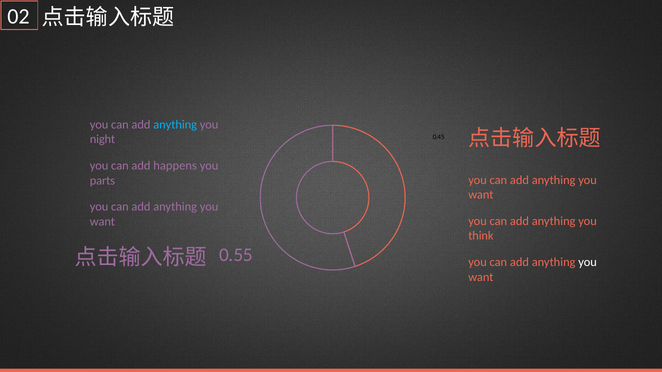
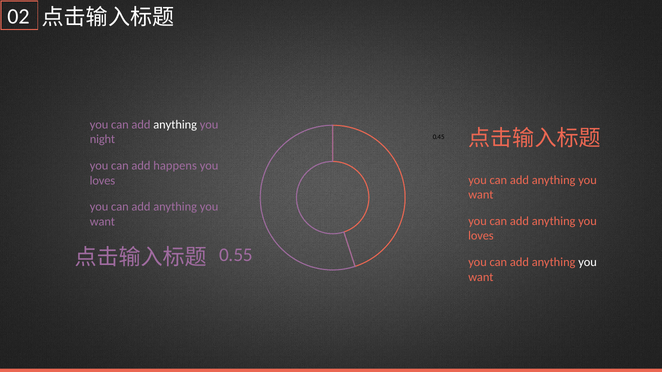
anything at (175, 125) colour: light blue -> white
parts at (102, 181): parts -> loves
think at (481, 236): think -> loves
